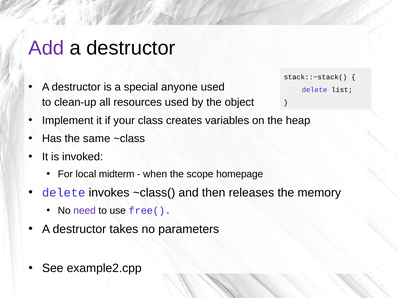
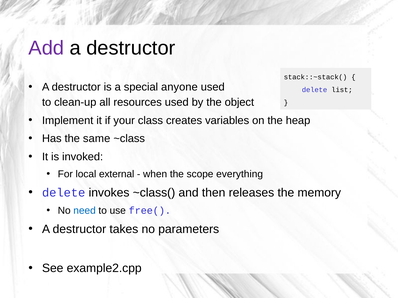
midterm: midterm -> external
homepage: homepage -> everything
need colour: purple -> blue
